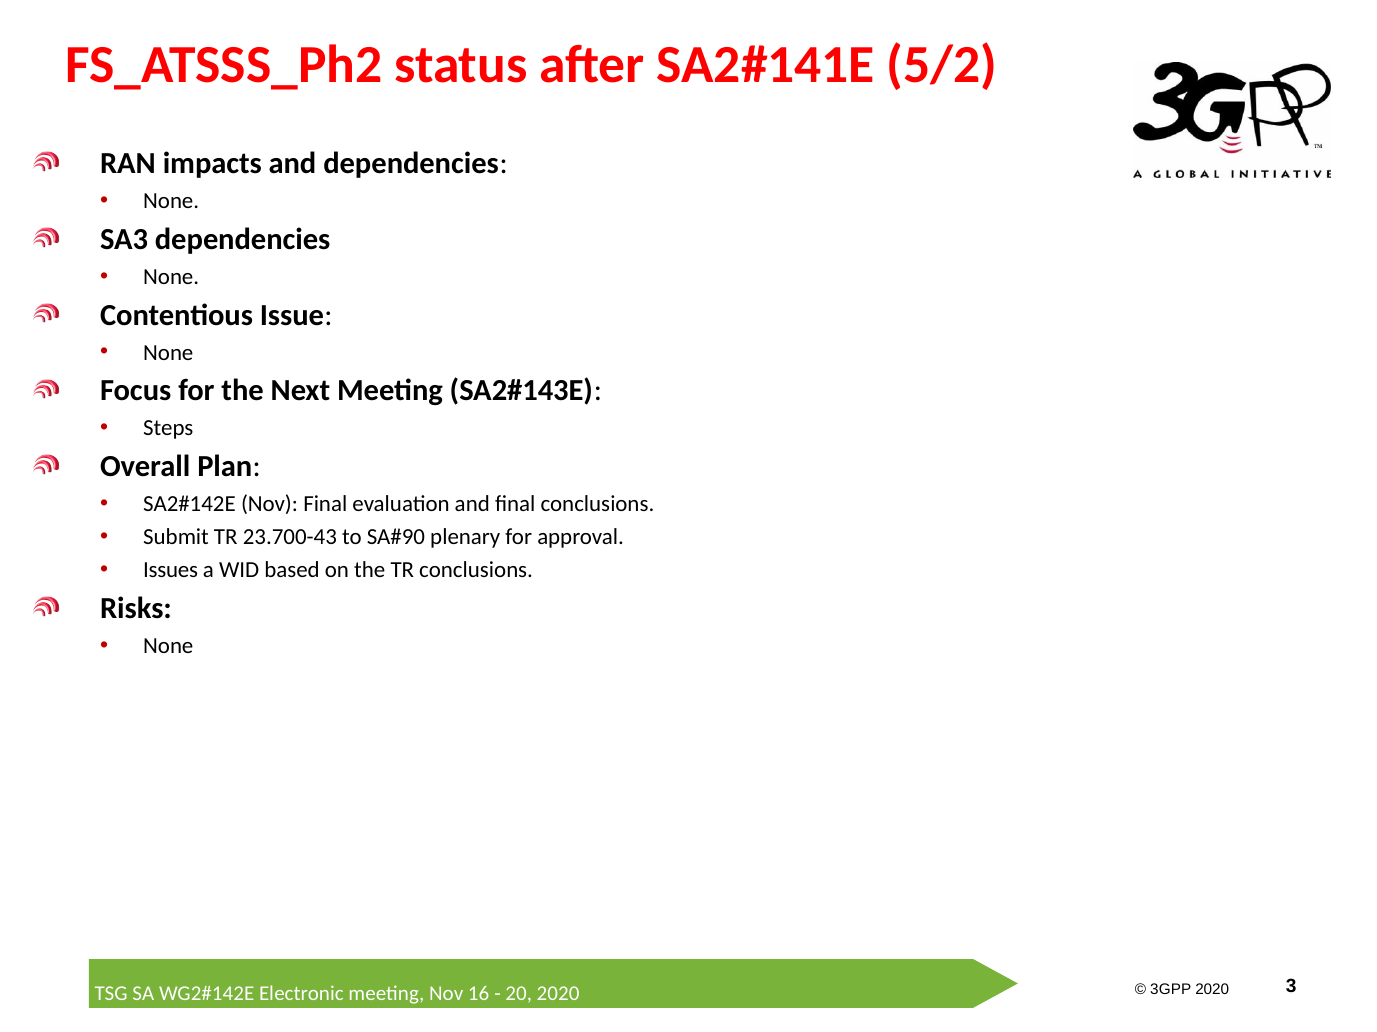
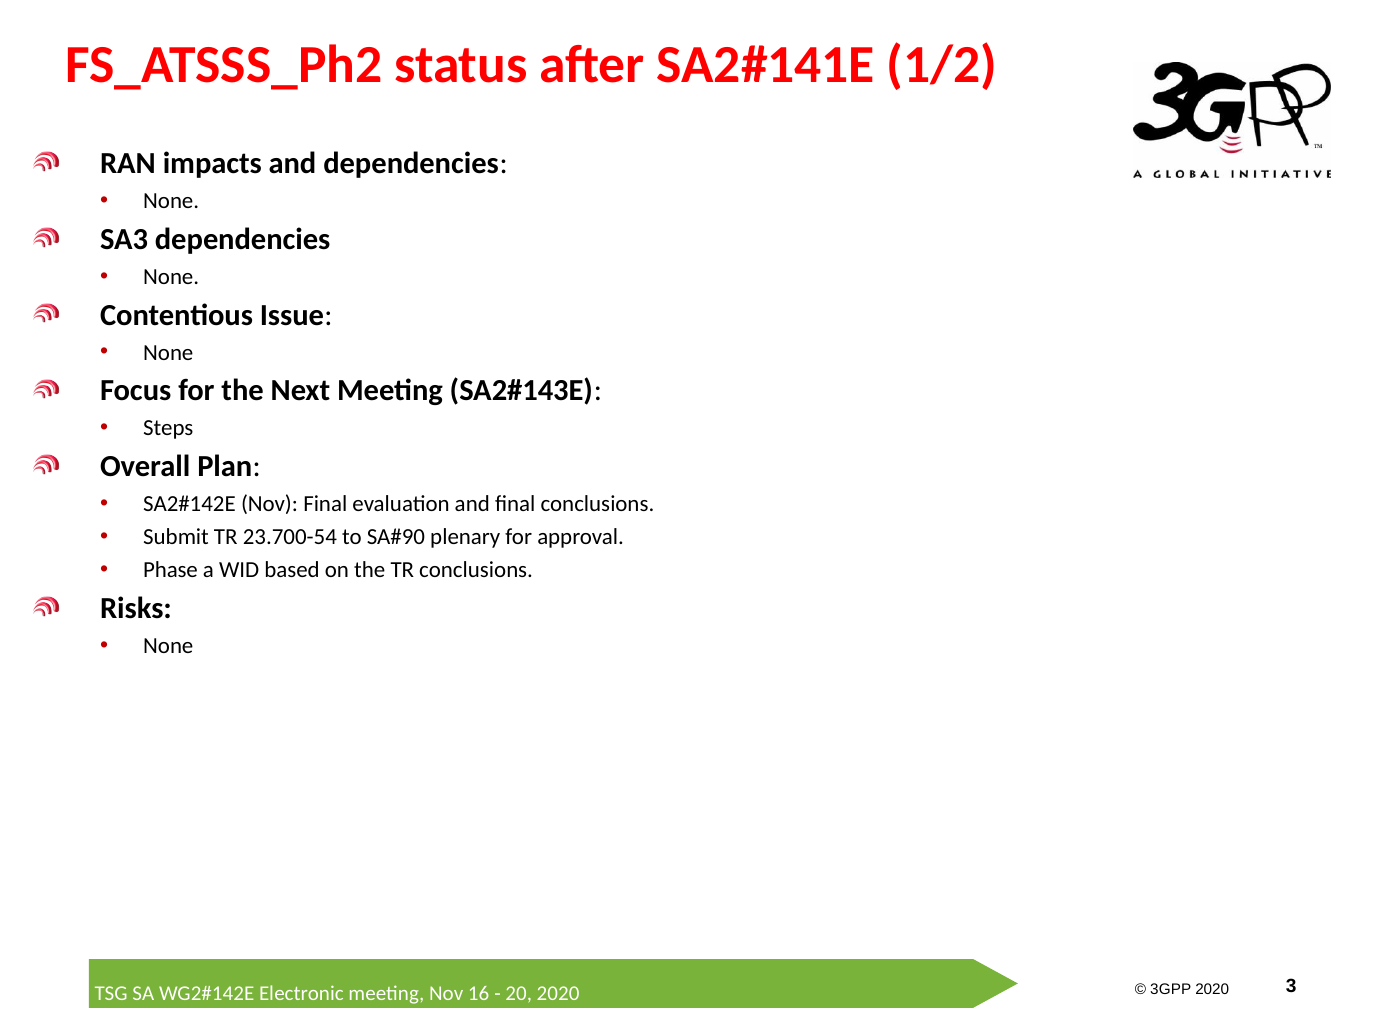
5/2: 5/2 -> 1/2
23.700-43: 23.700-43 -> 23.700-54
Issues: Issues -> Phase
